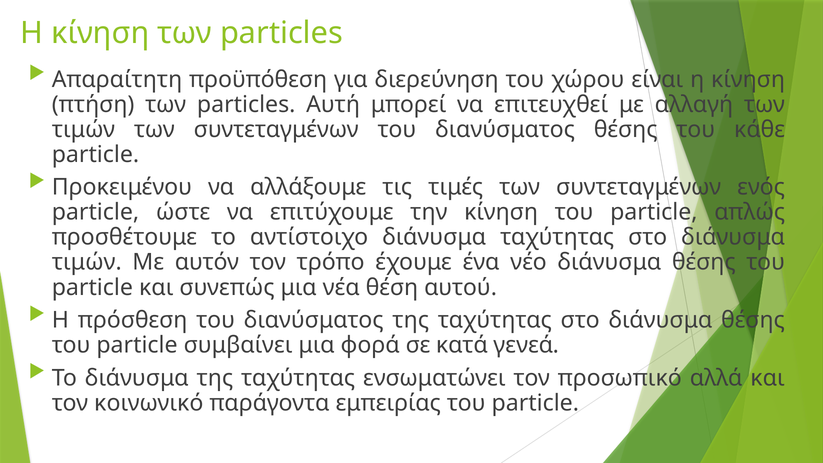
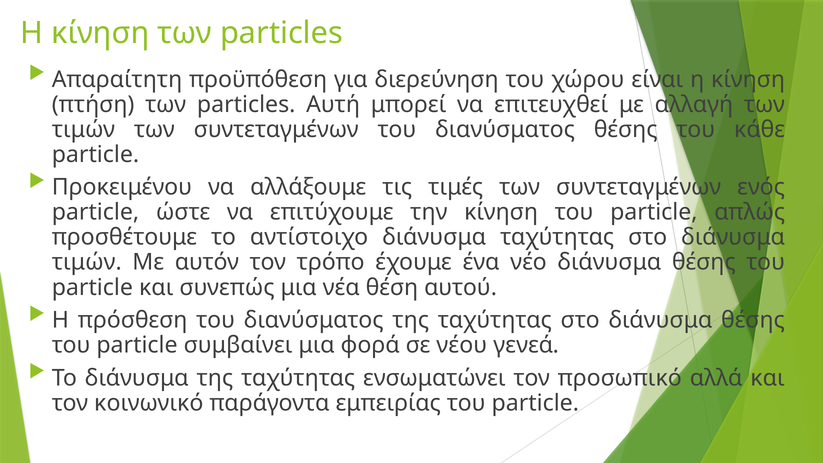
κατά: κατά -> νέου
